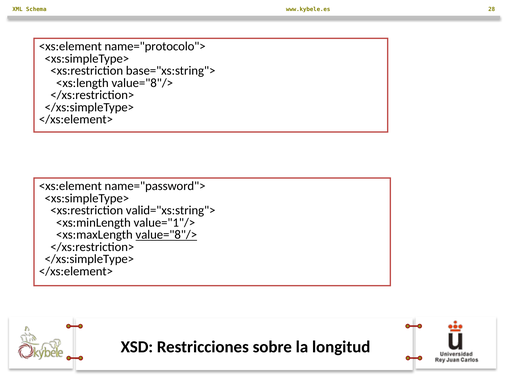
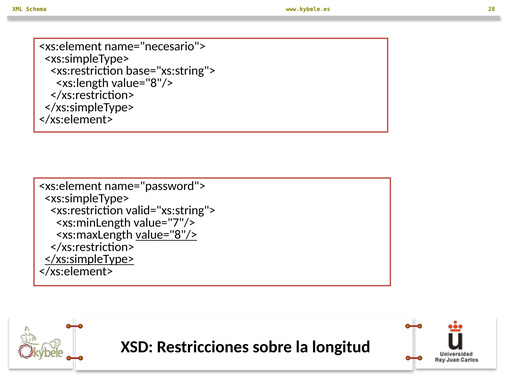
name="protocolo">: name="protocolo"> -> name="necesario">
value="1"/>: value="1"/> -> value="7"/>
</xs:simpleType> at (89, 259) underline: none -> present
